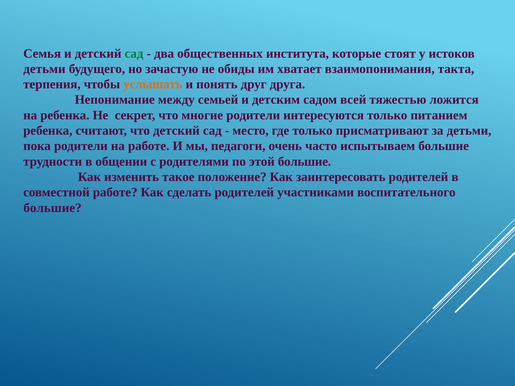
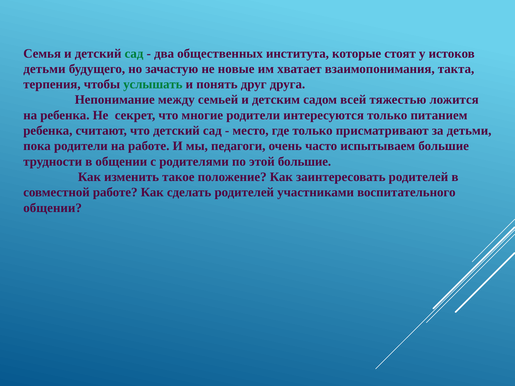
обиды: обиды -> новые
услышать colour: orange -> green
большие at (53, 208): большие -> общении
